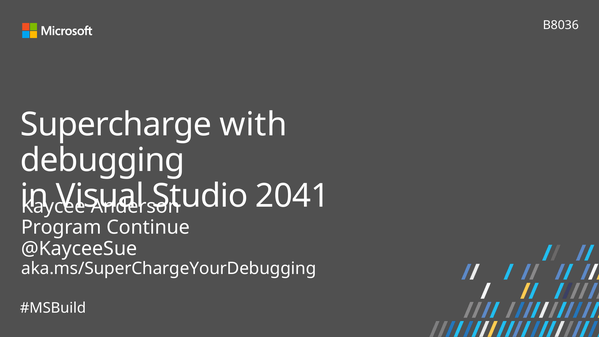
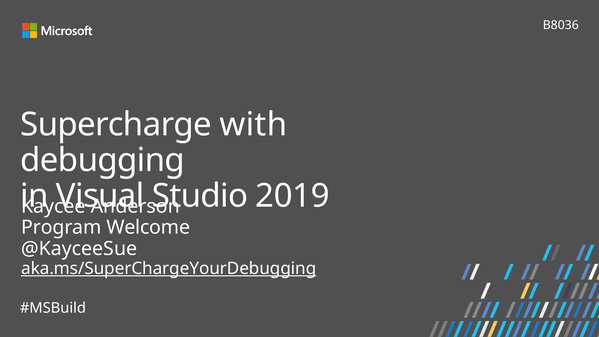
2041: 2041 -> 2019
Continue: Continue -> Welcome
aka.ms/SuperChargeYourDebugging underline: none -> present
